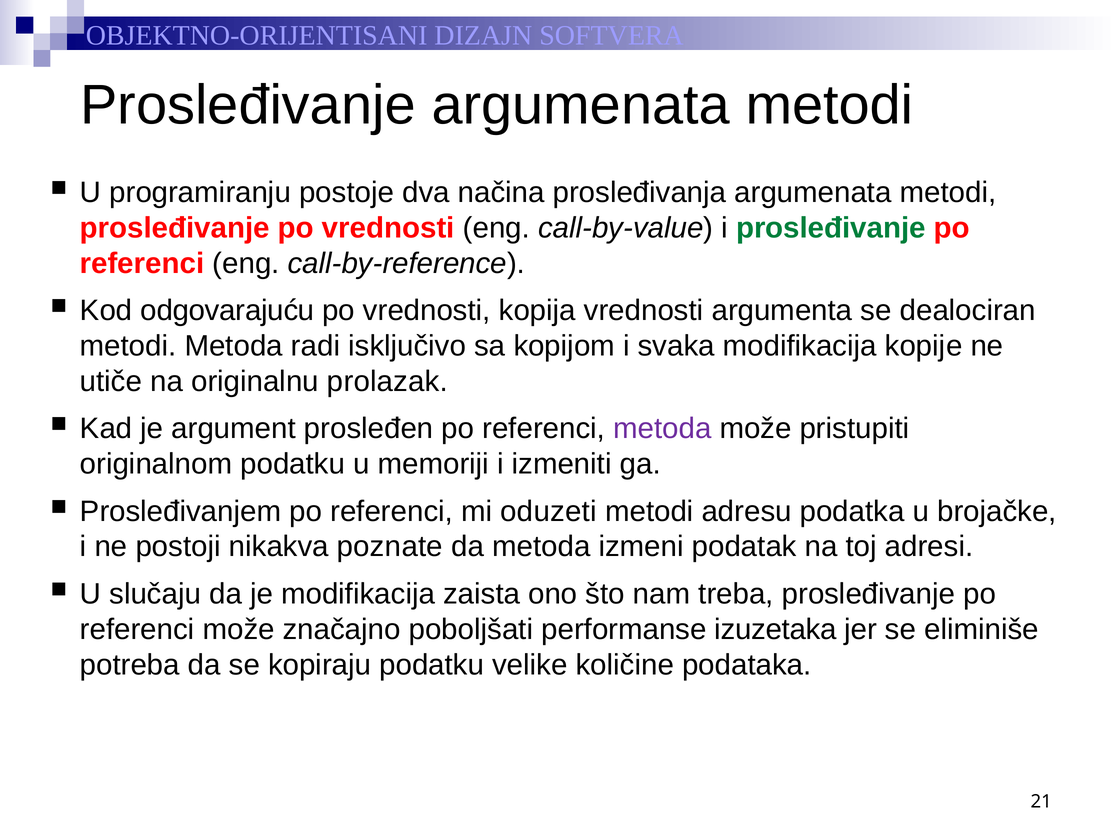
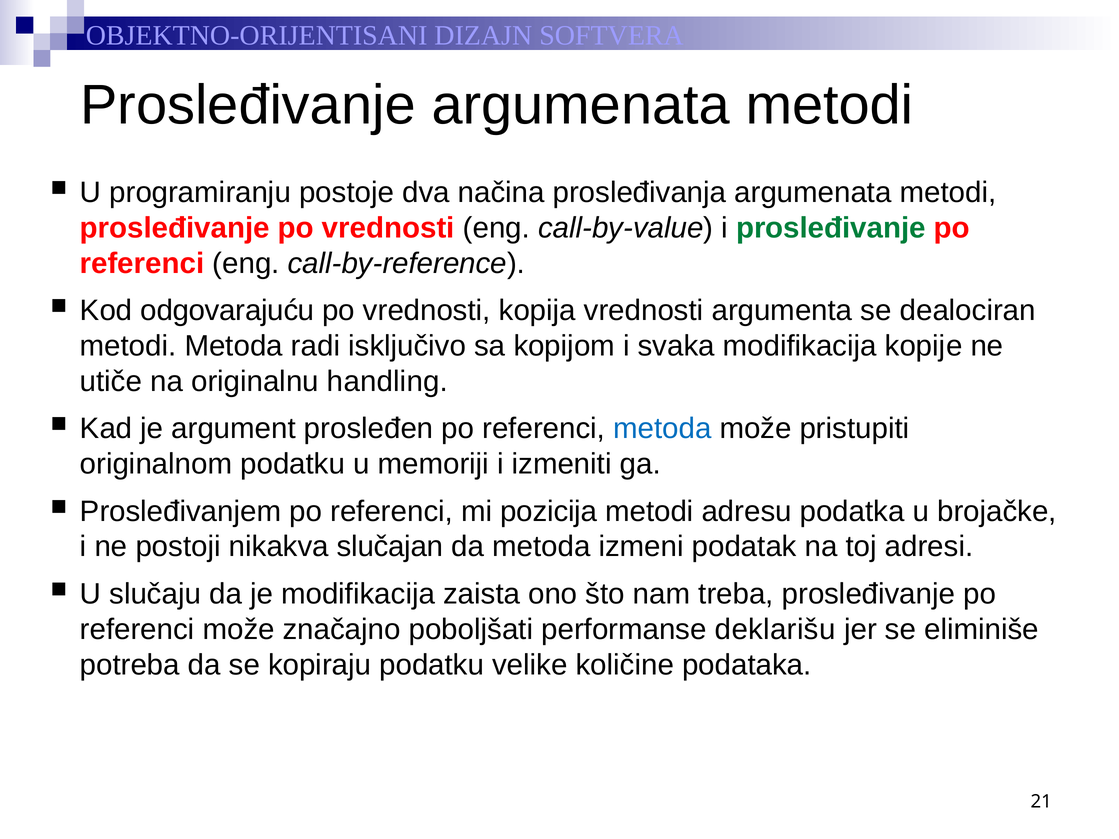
prolazak: prolazak -> handling
metoda at (662, 429) colour: purple -> blue
oduzeti: oduzeti -> pozicija
poznate: poznate -> slučajan
izuzetaka: izuzetaka -> deklarišu
